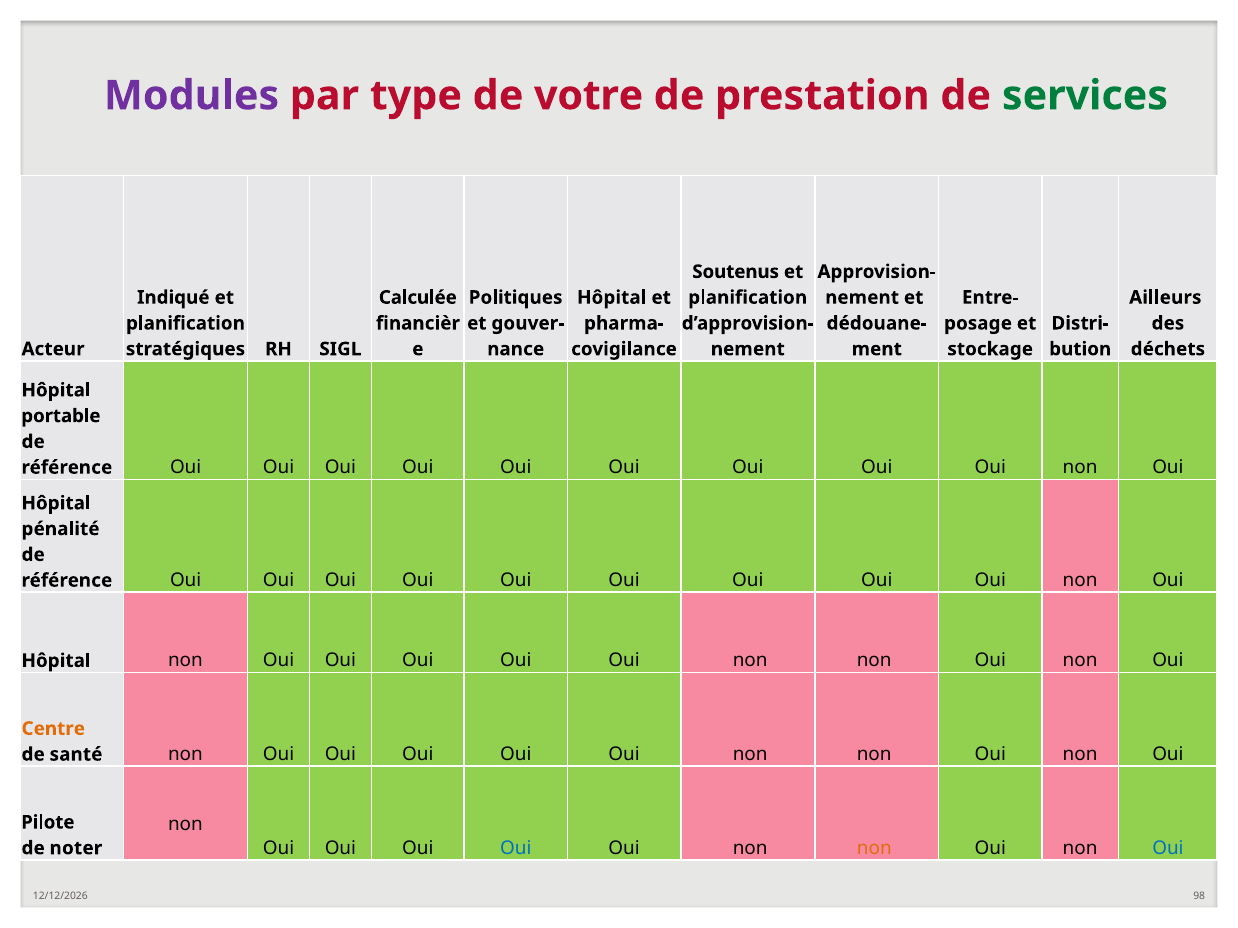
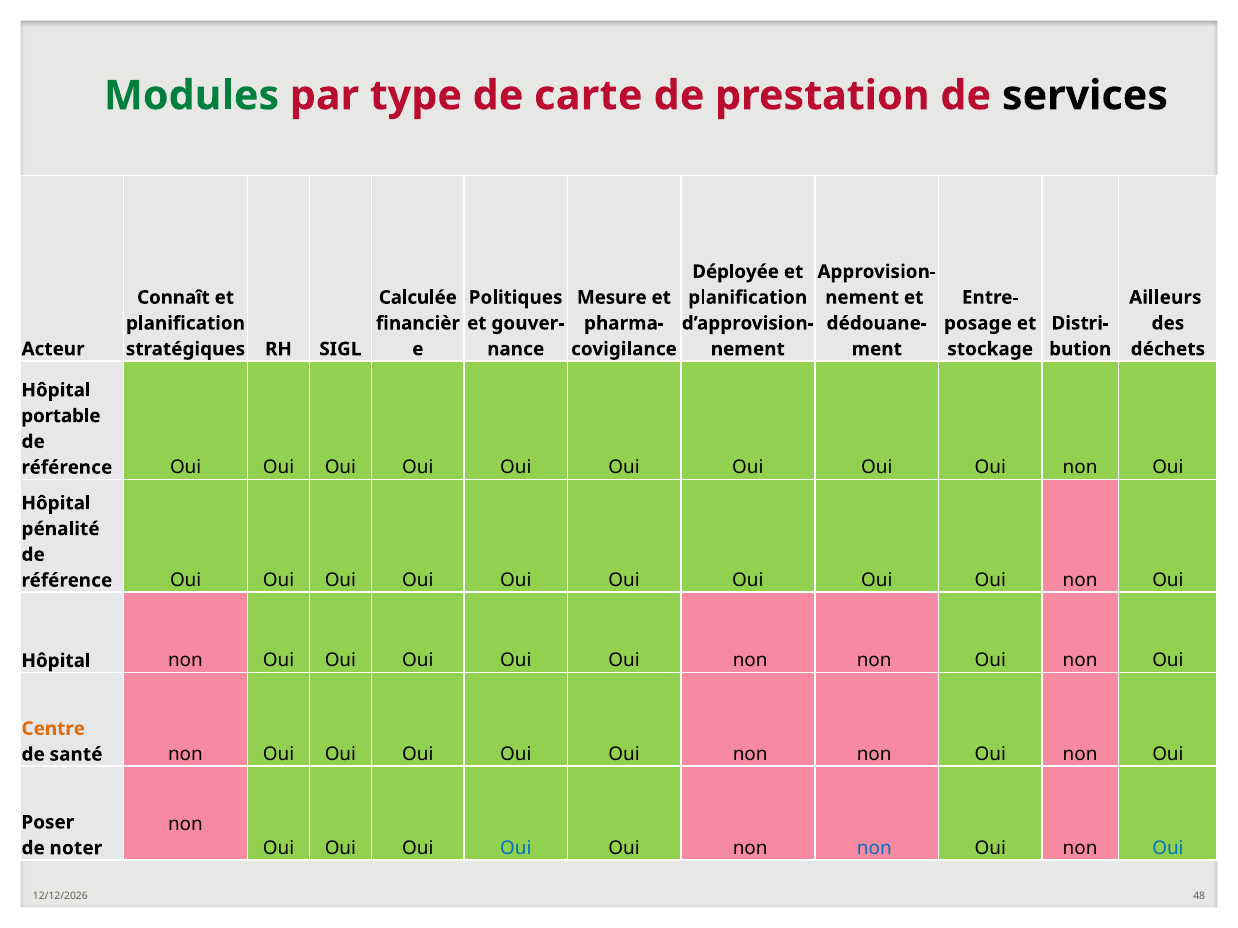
Modules colour: purple -> green
votre: votre -> carte
services colour: green -> black
Soutenus: Soutenus -> Déployée
Indiqué: Indiqué -> Connaît
Hôpital at (612, 298): Hôpital -> Mesure
Pilote: Pilote -> Poser
non at (874, 849) colour: orange -> blue
98: 98 -> 48
